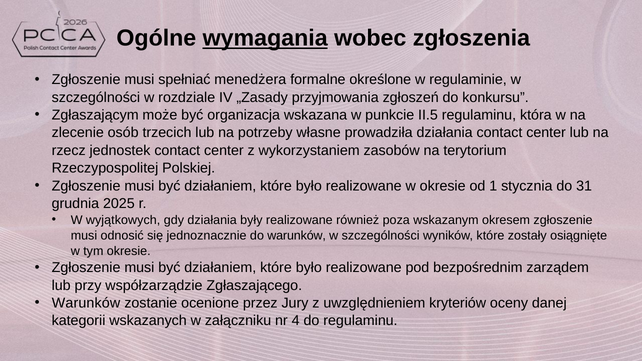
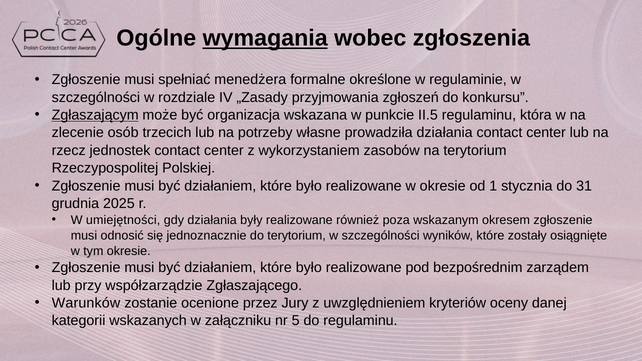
Zgłaszającym underline: none -> present
wyjątkowych: wyjątkowych -> umiejętności
do warunków: warunków -> terytorium
4: 4 -> 5
